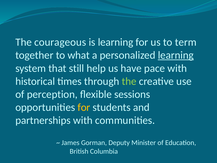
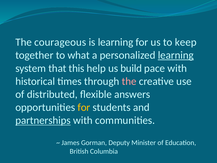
term: term -> keep
still: still -> this
have: have -> build
the at (129, 81) colour: light green -> pink
perception: perception -> distributed
sessions: sessions -> answers
partnerships underline: none -> present
